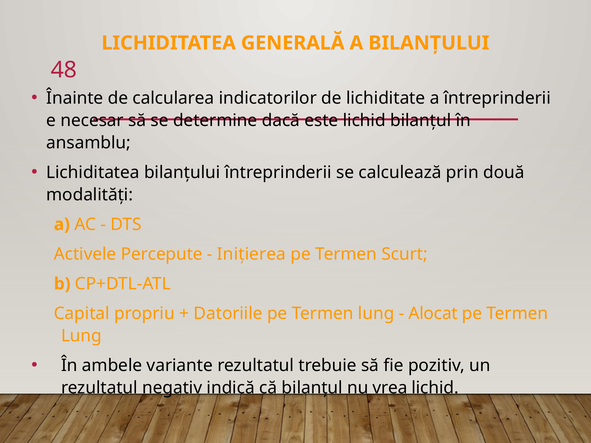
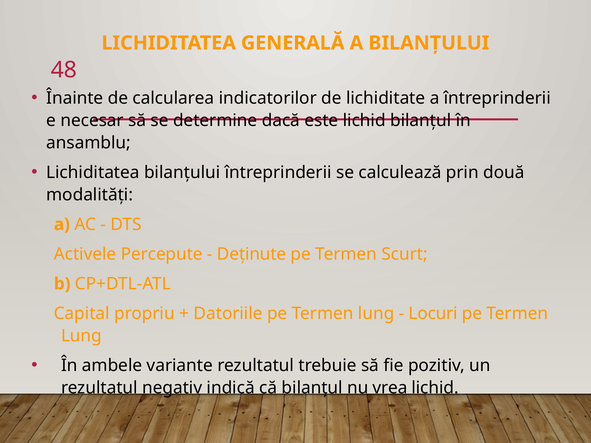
Inițierea: Inițierea -> Deținute
Alocat: Alocat -> Locuri
